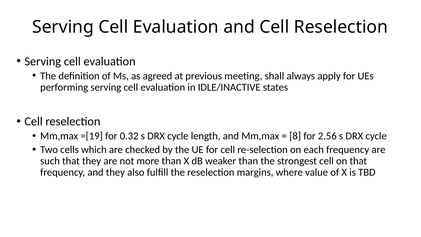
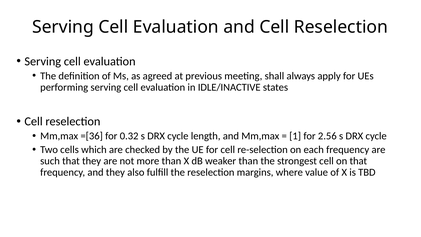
=[19: =[19 -> =[36
8: 8 -> 1
